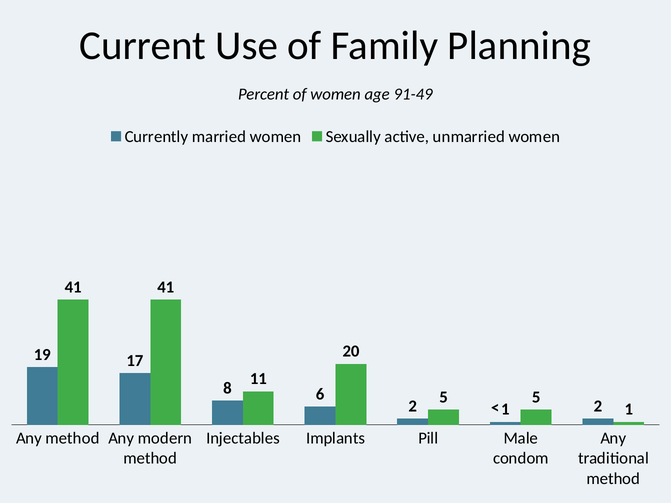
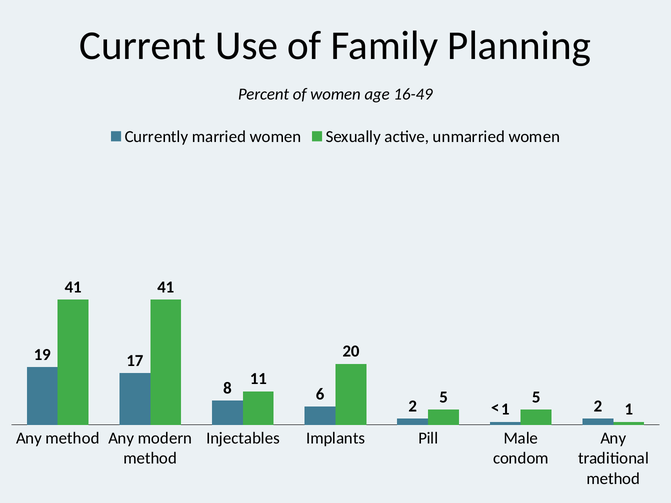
91-49: 91-49 -> 16-49
